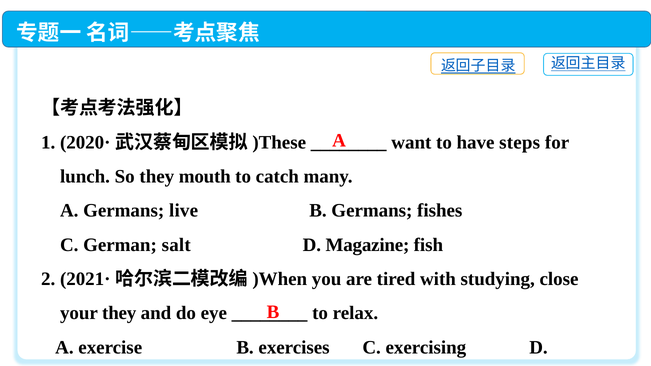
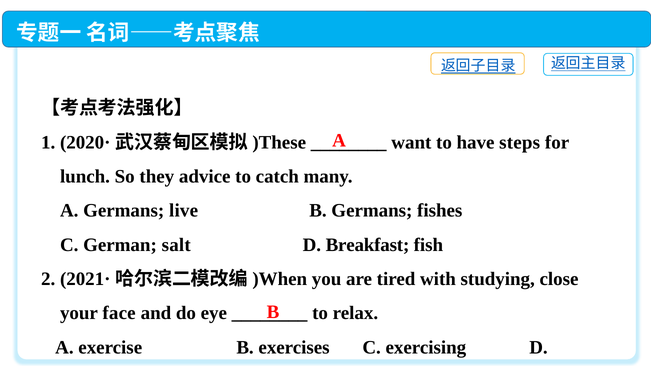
mouth: mouth -> advice
Magazine: Magazine -> Breakfast
your they: they -> face
